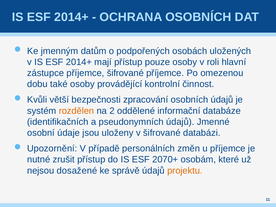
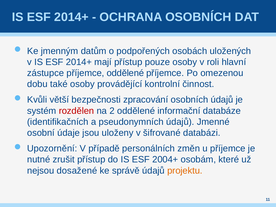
příjemce šifrované: šifrované -> oddělené
rozdělen colour: orange -> red
2070+: 2070+ -> 2004+
